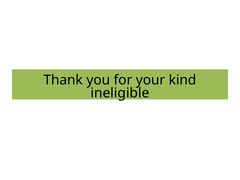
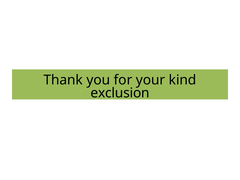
ineligible: ineligible -> exclusion
